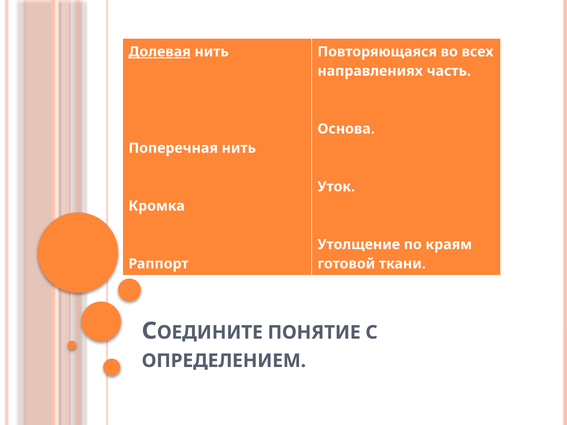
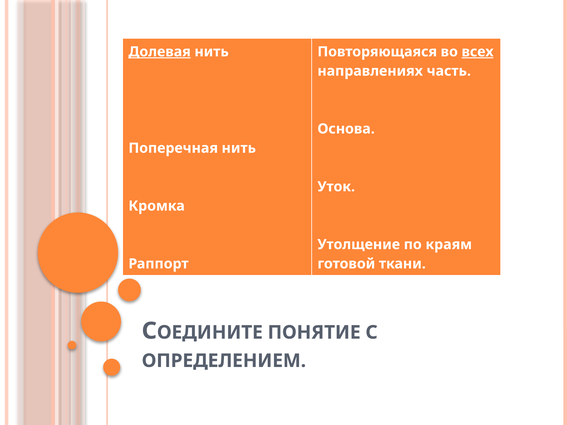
всех underline: none -> present
